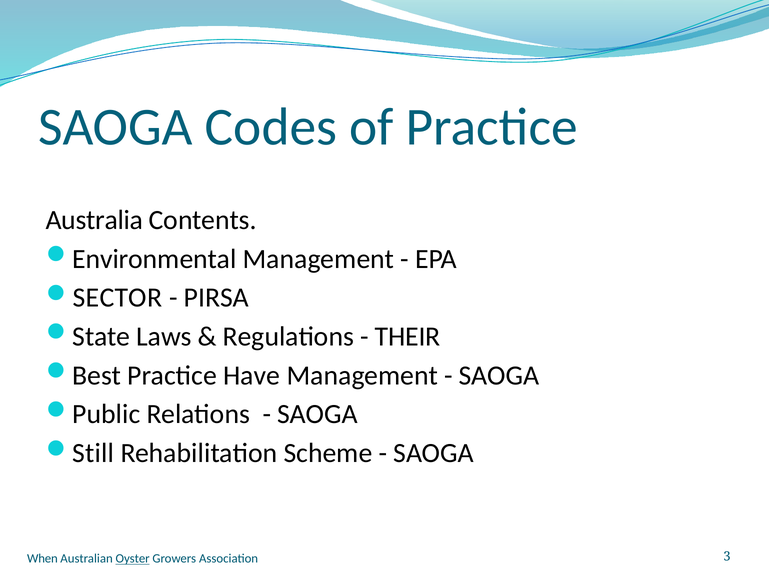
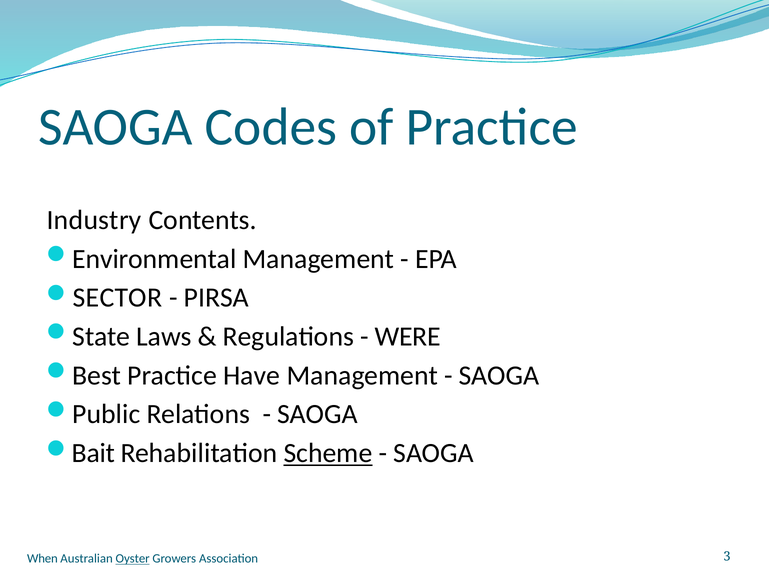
Australia: Australia -> Industry
THEIR: THEIR -> WERE
Still: Still -> Bait
Scheme underline: none -> present
